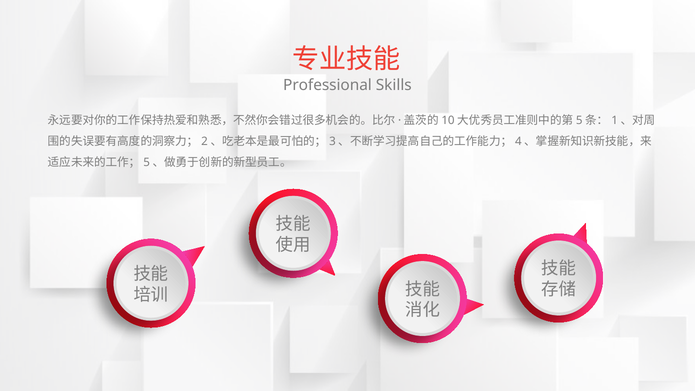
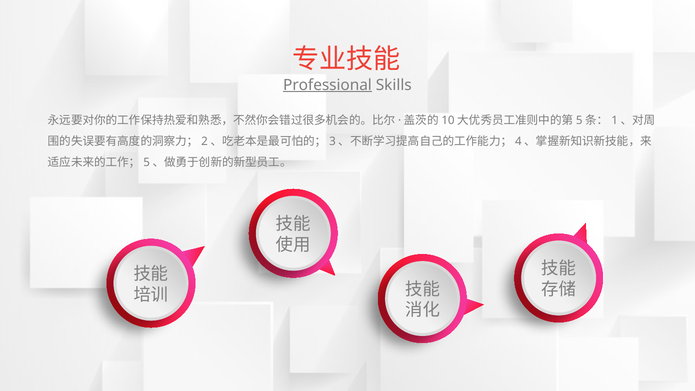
Professional underline: none -> present
